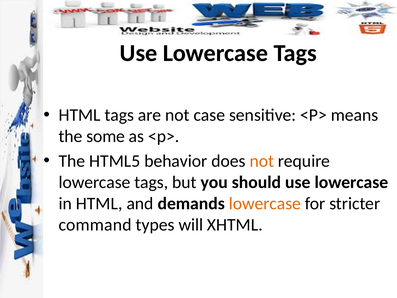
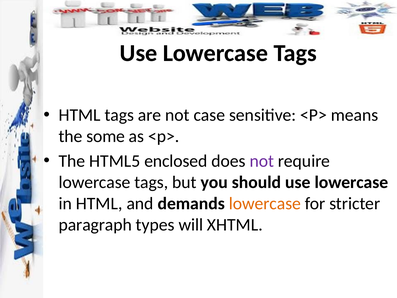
behavior: behavior -> enclosed
not at (262, 161) colour: orange -> purple
command: command -> paragraph
